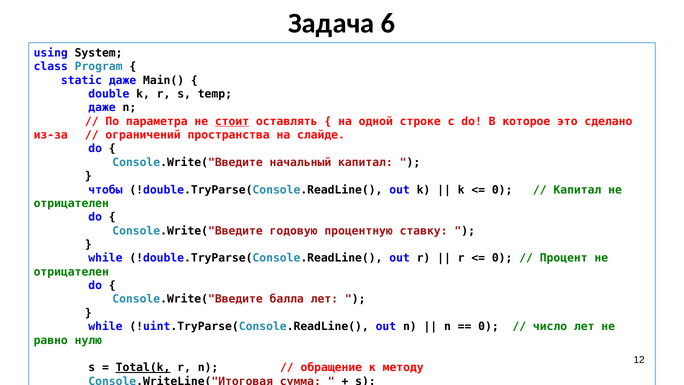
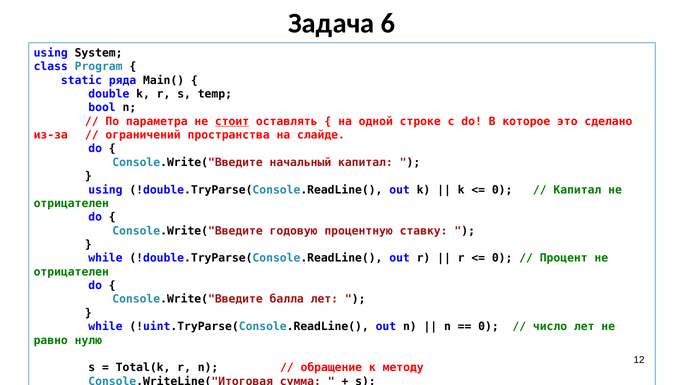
static даже: даже -> ряда
даже at (102, 108): даже -> bool
чтобы at (105, 190): чтобы -> using
Total(k underline: present -> none
